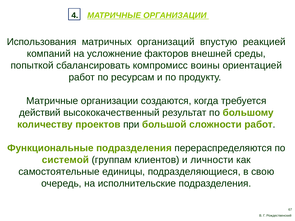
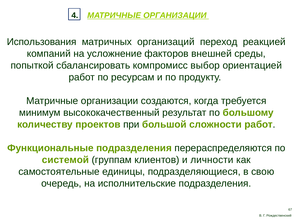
впустую: впустую -> переход
воины: воины -> выбор
действий: действий -> минимум
